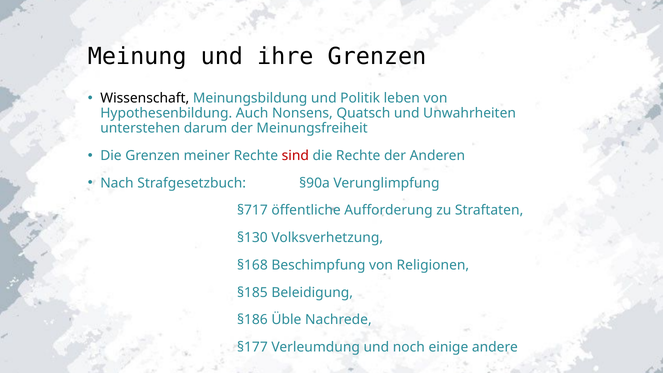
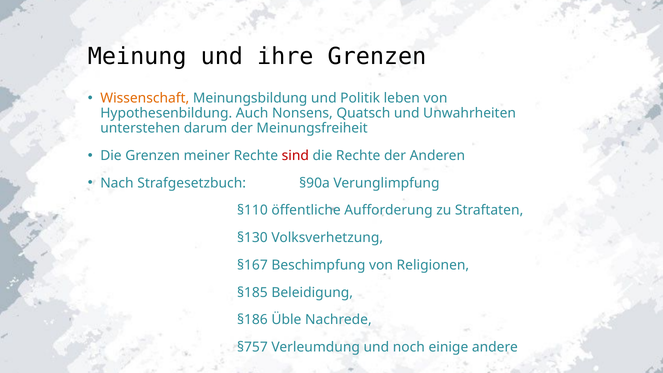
Wissenschaft colour: black -> orange
§717: §717 -> §110
§168: §168 -> §167
§177: §177 -> §757
